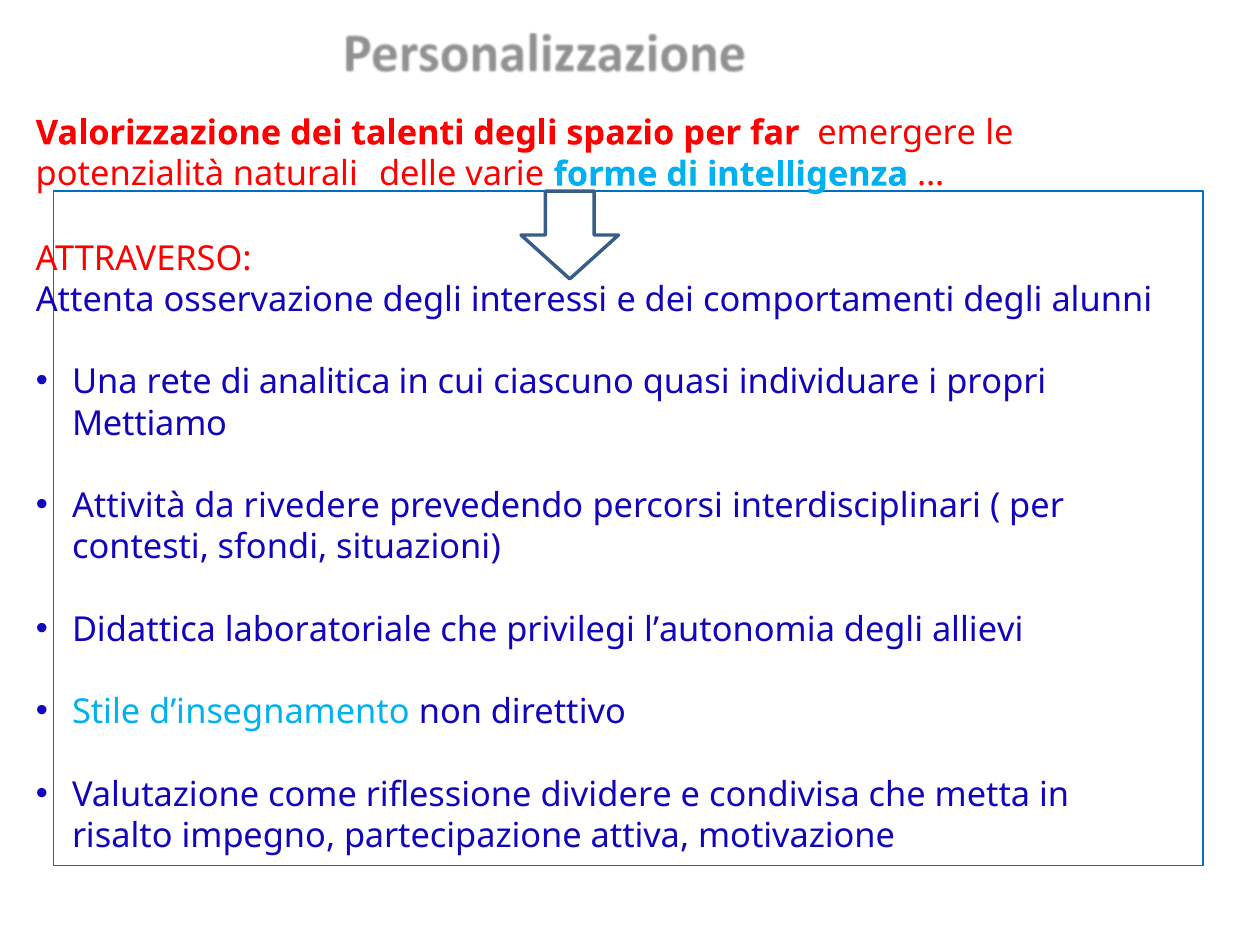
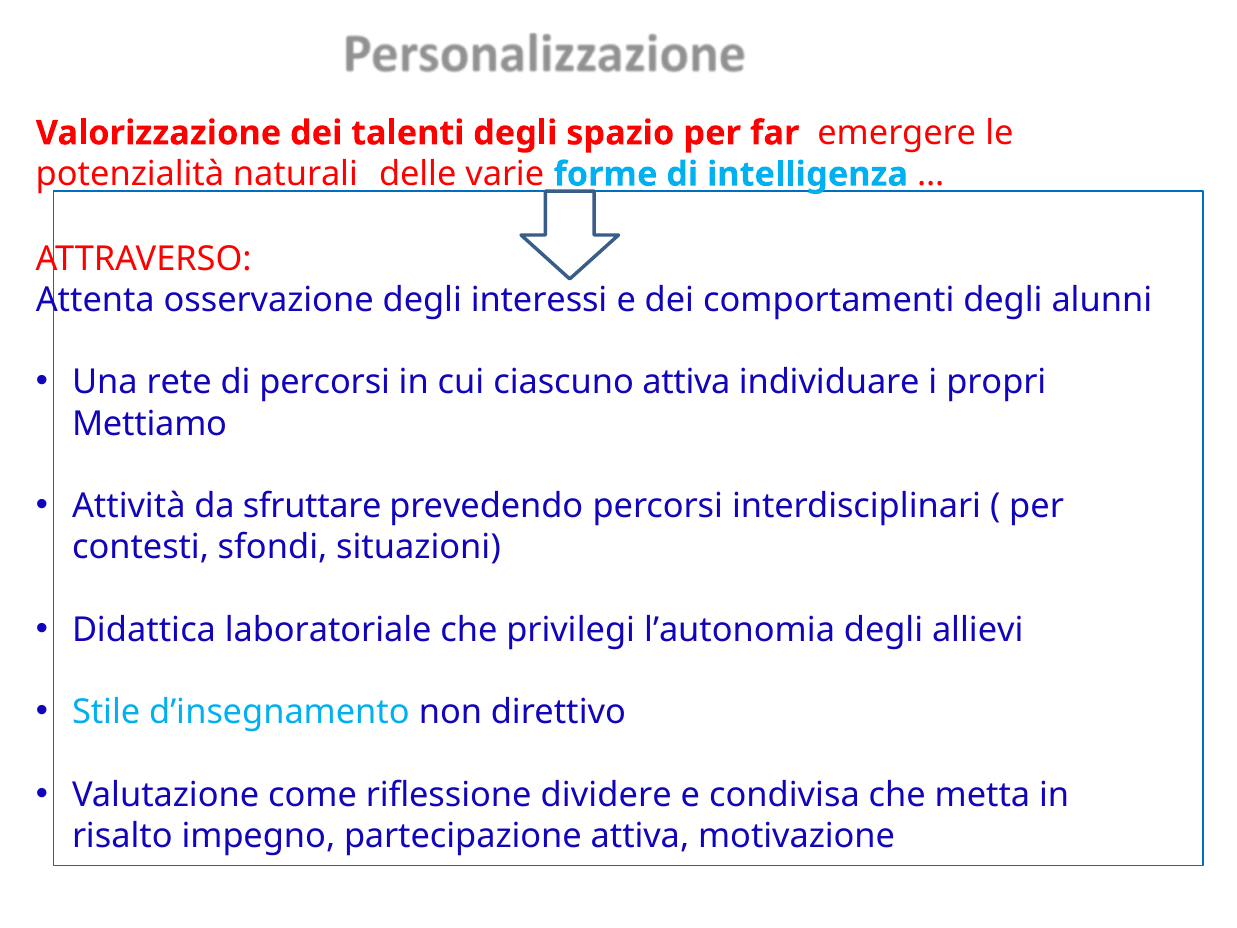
di analitica: analitica -> percorsi
ciascuno quasi: quasi -> attiva
rivedere: rivedere -> sfruttare
